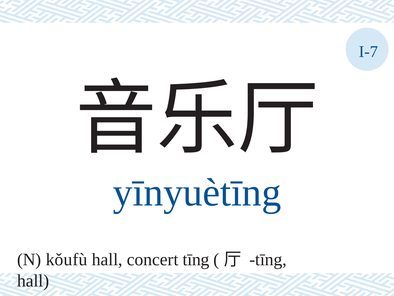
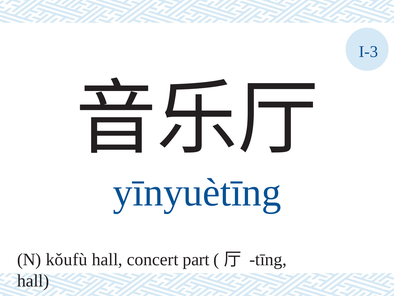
I-7: I-7 -> I-3
concert tīng: tīng -> part
